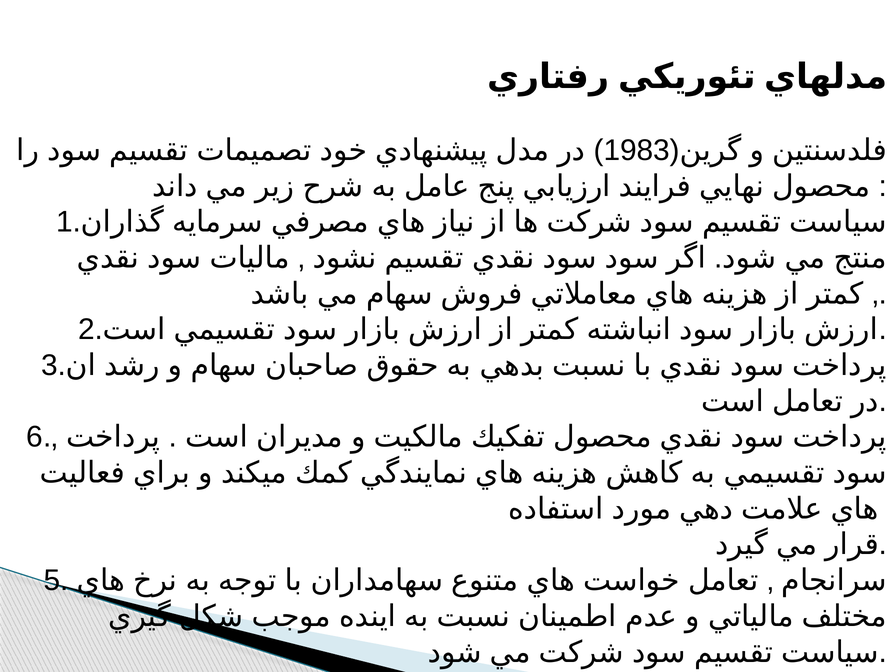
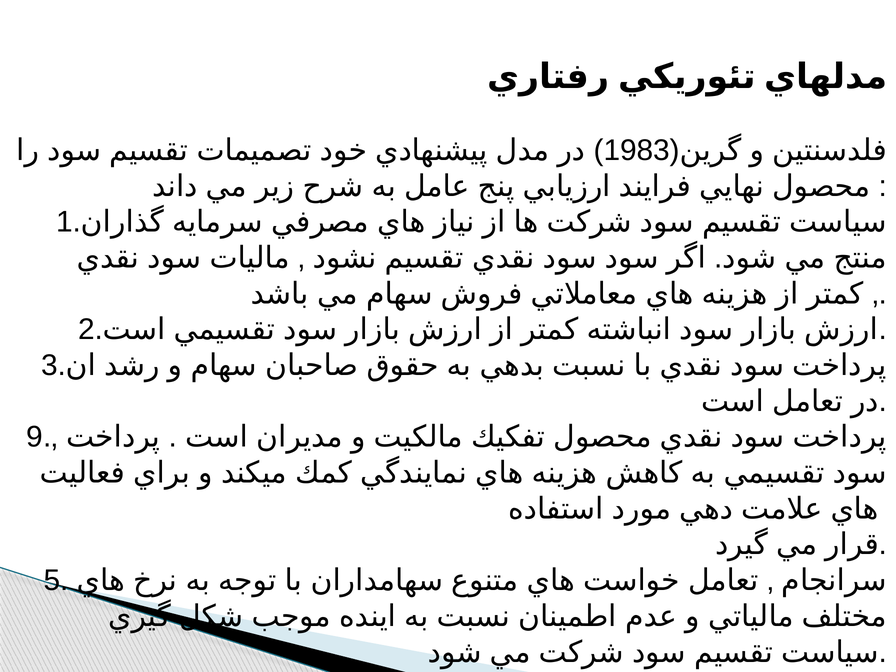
6.‚: 6.‚ -> 9.‚
